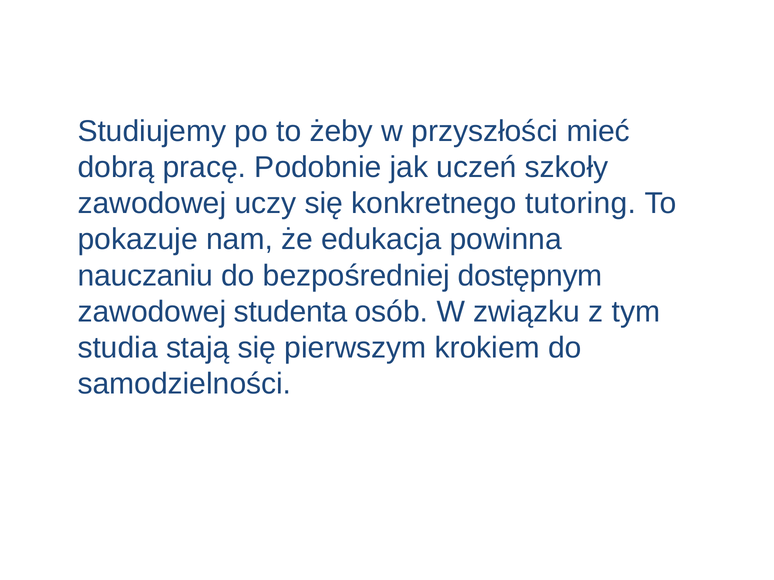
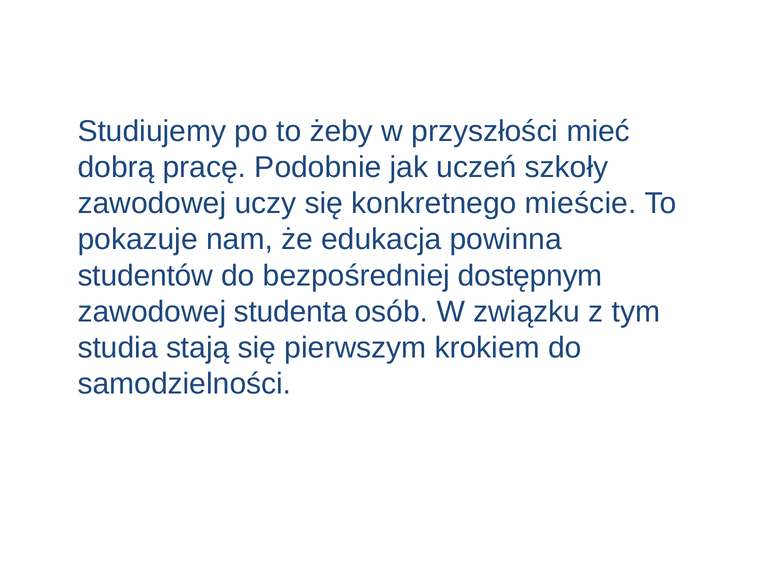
tutoring: tutoring -> mieście
nauczaniu: nauczaniu -> studentów
